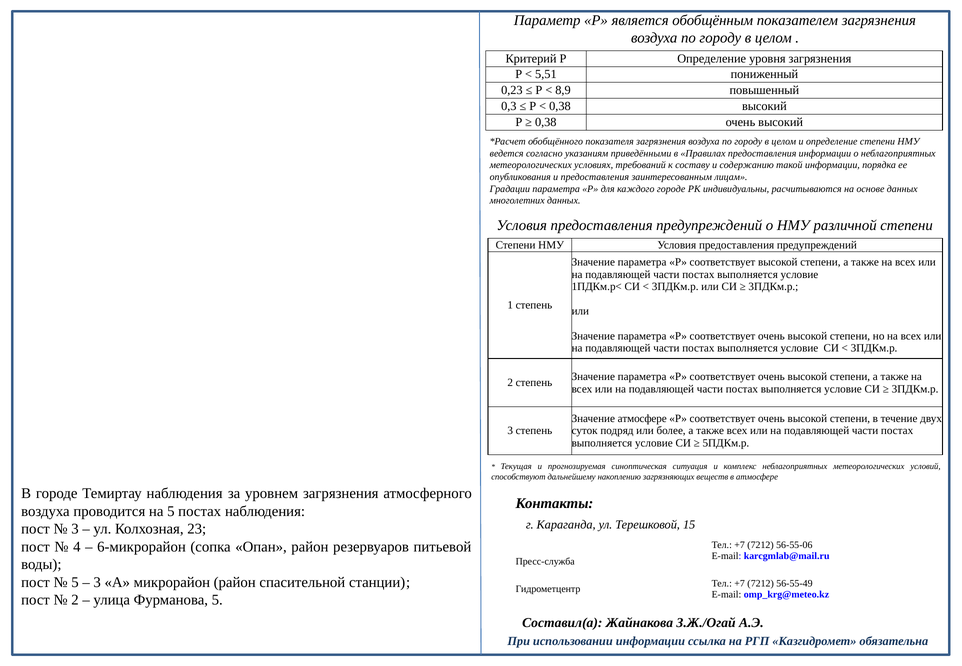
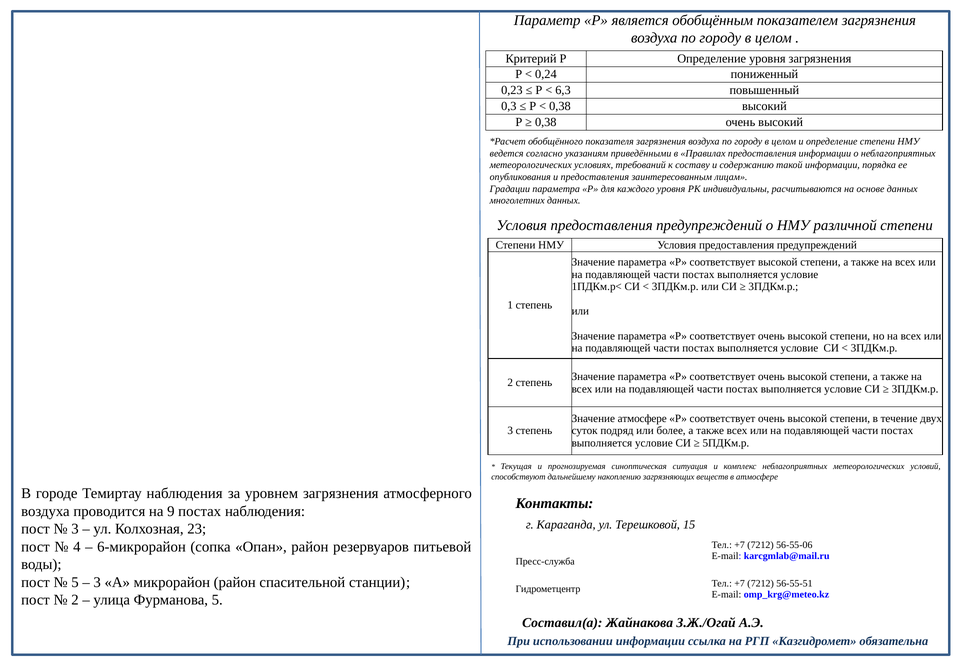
5,51: 5,51 -> 0,24
8,9: 8,9 -> 6,3
каждого городе: городе -> уровня
на 5: 5 -> 9
56-55-49: 56-55-49 -> 56-55-51
